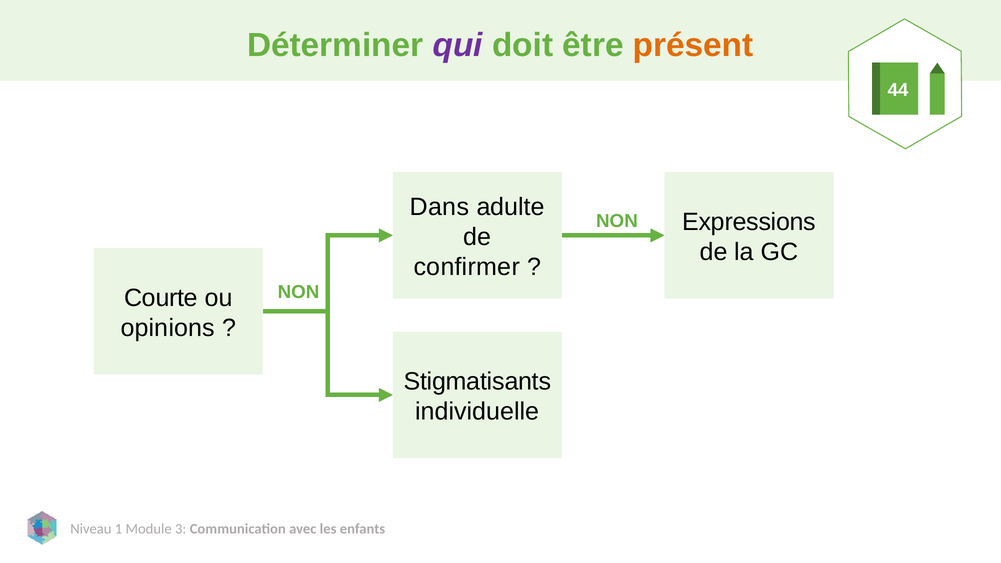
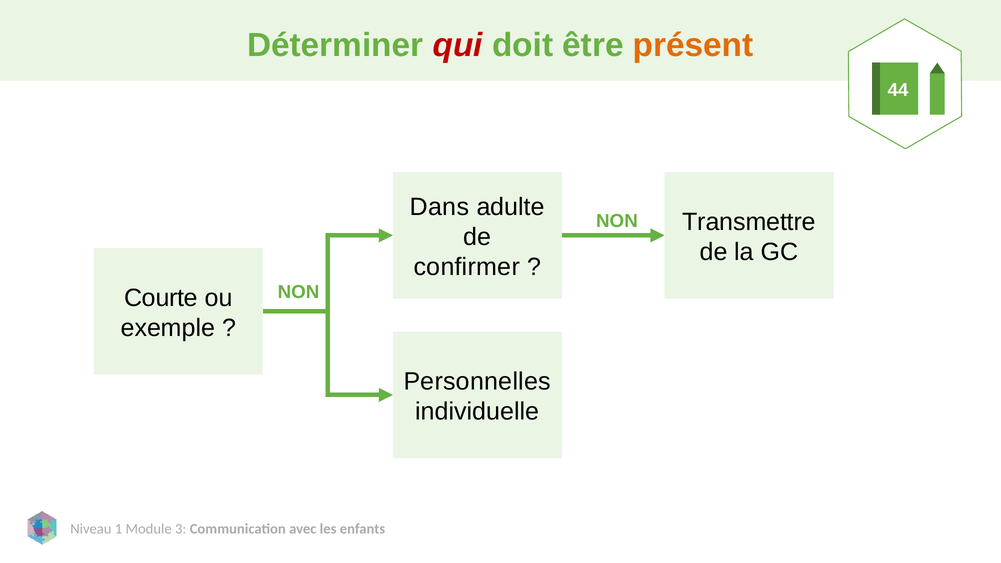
qui colour: purple -> red
Expressions: Expressions -> Transmettre
opinions: opinions -> exemple
Stigmatisants: Stigmatisants -> Personnelles
